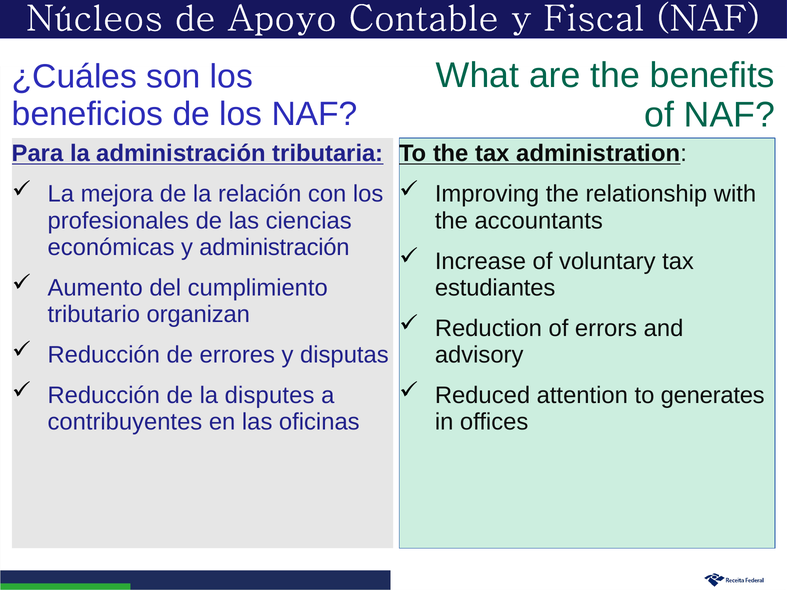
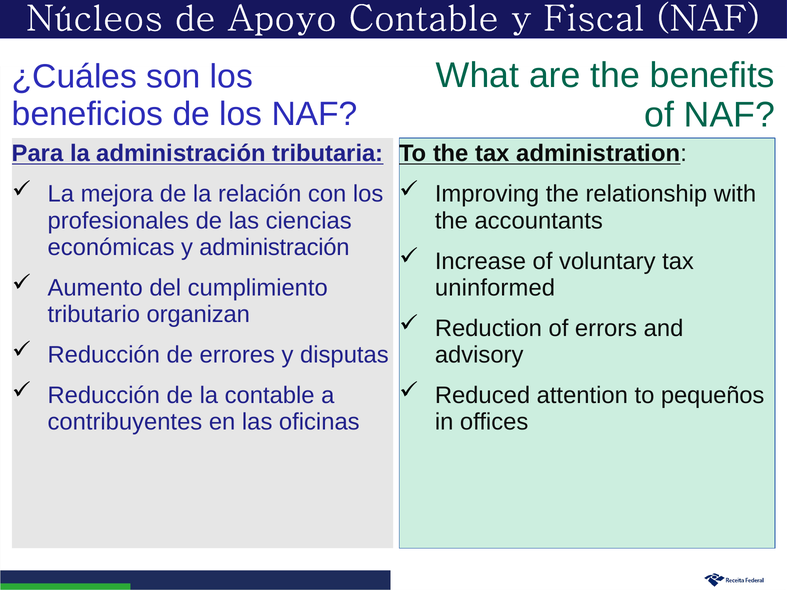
estudiantes: estudiantes -> uninformed
la disputes: disputes -> contable
generates: generates -> pequeños
